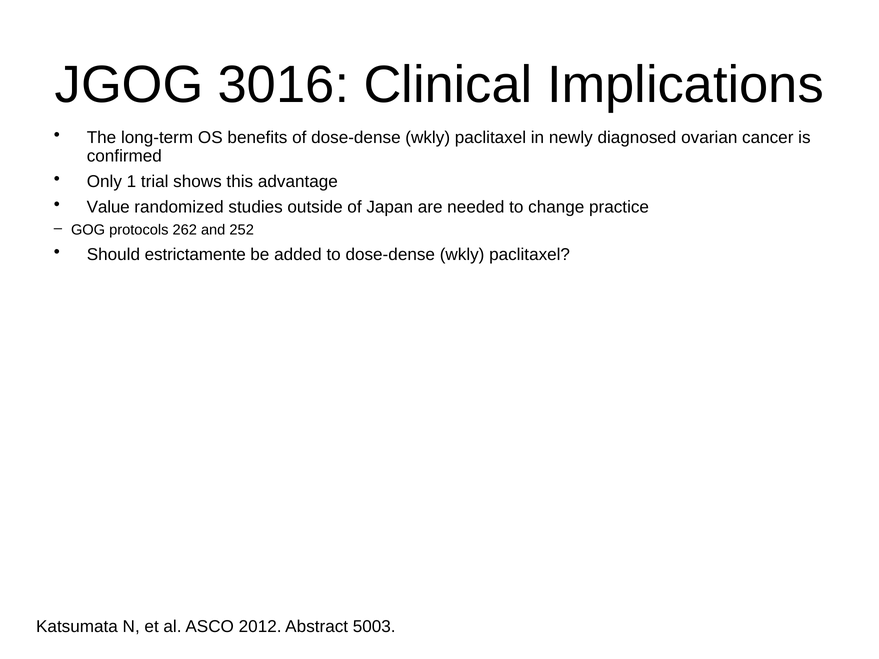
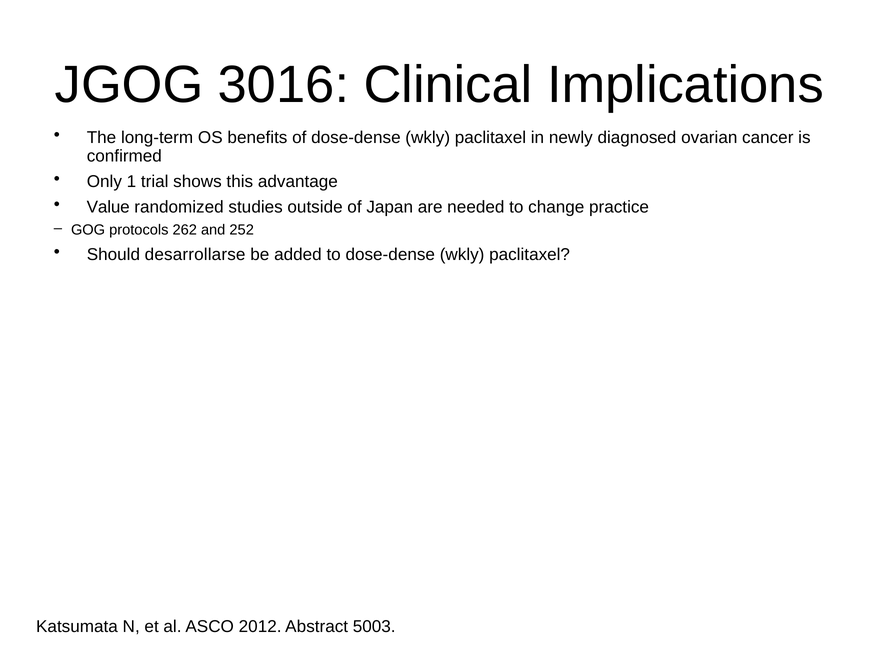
estrictamente: estrictamente -> desarrollarse
